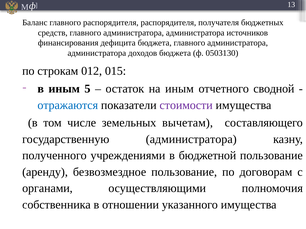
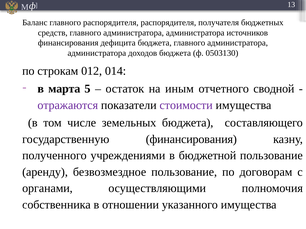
015: 015 -> 014
в иным: иным -> марта
отражаются colour: blue -> purple
земельных вычетам: вычетам -> бюджета
государственную администратора: администратора -> финансирования
